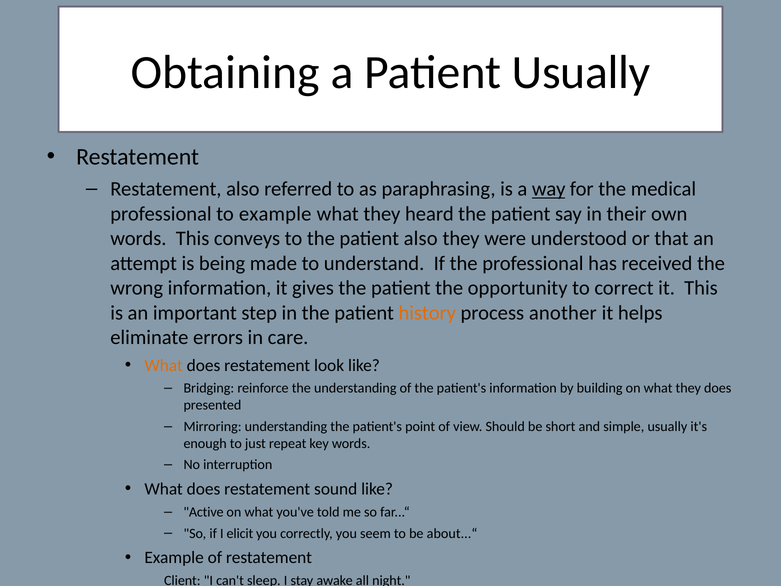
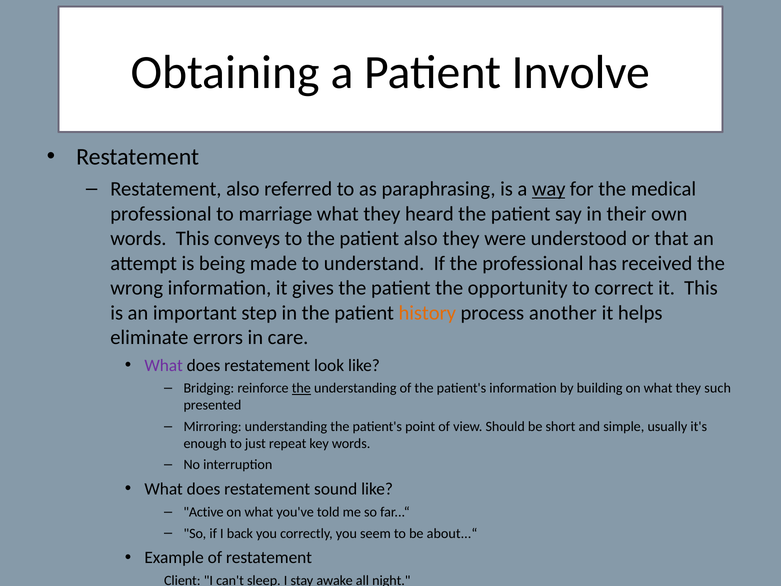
Patient Usually: Usually -> Involve
to example: example -> marriage
What at (164, 365) colour: orange -> purple
the at (301, 388) underline: none -> present
they does: does -> such
elicit: elicit -> back
